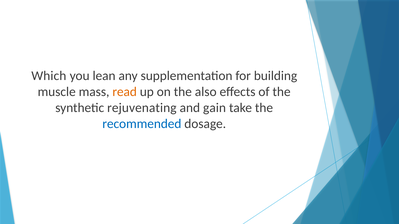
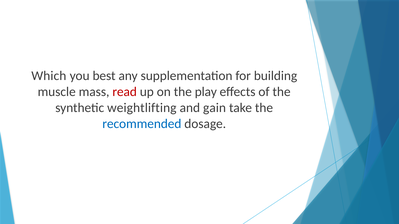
lean: lean -> best
read colour: orange -> red
also: also -> play
rejuvenating: rejuvenating -> weightlifting
